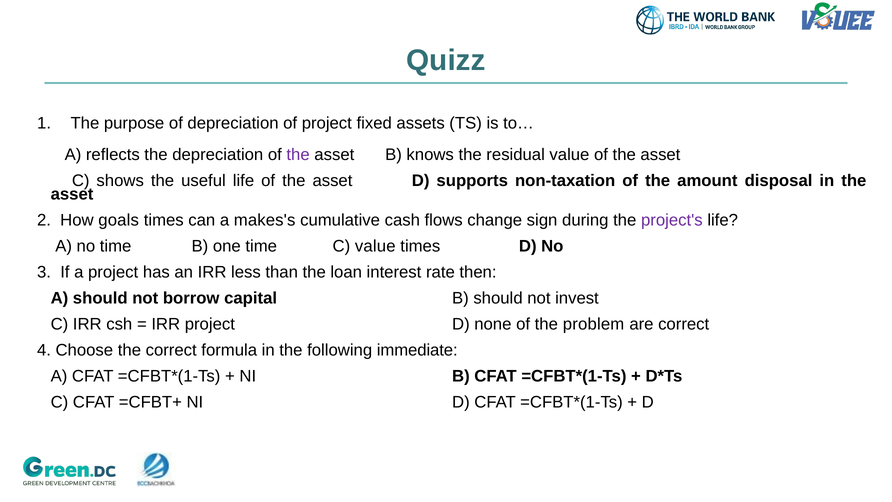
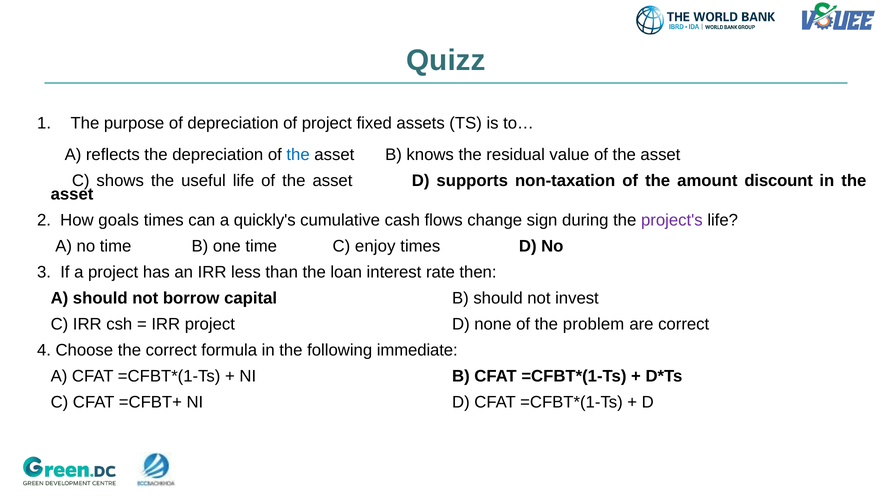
the at (298, 155) colour: purple -> blue
disposal: disposal -> discount
makes's: makes's -> quickly's
C value: value -> enjoy
